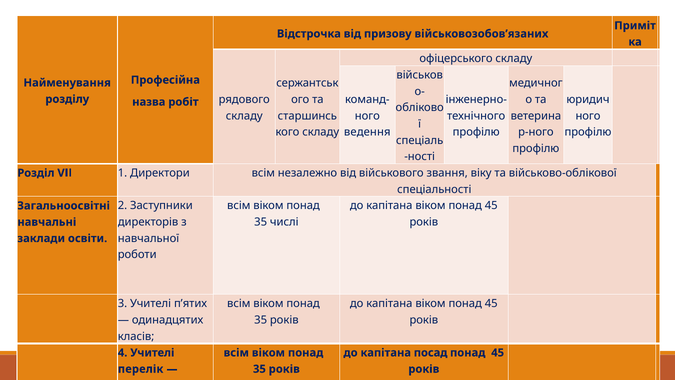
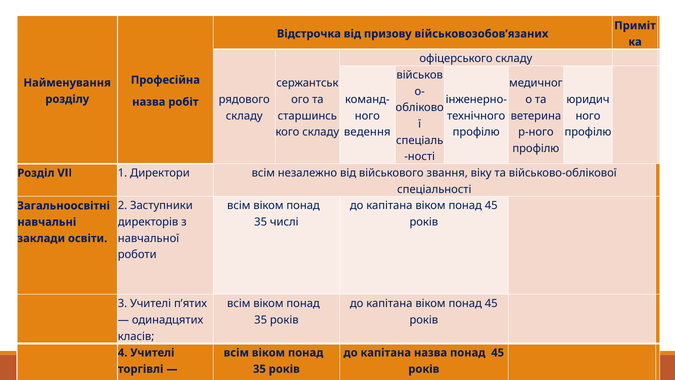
капітана посад: посад -> назва
перелік: перелік -> торгівлі
